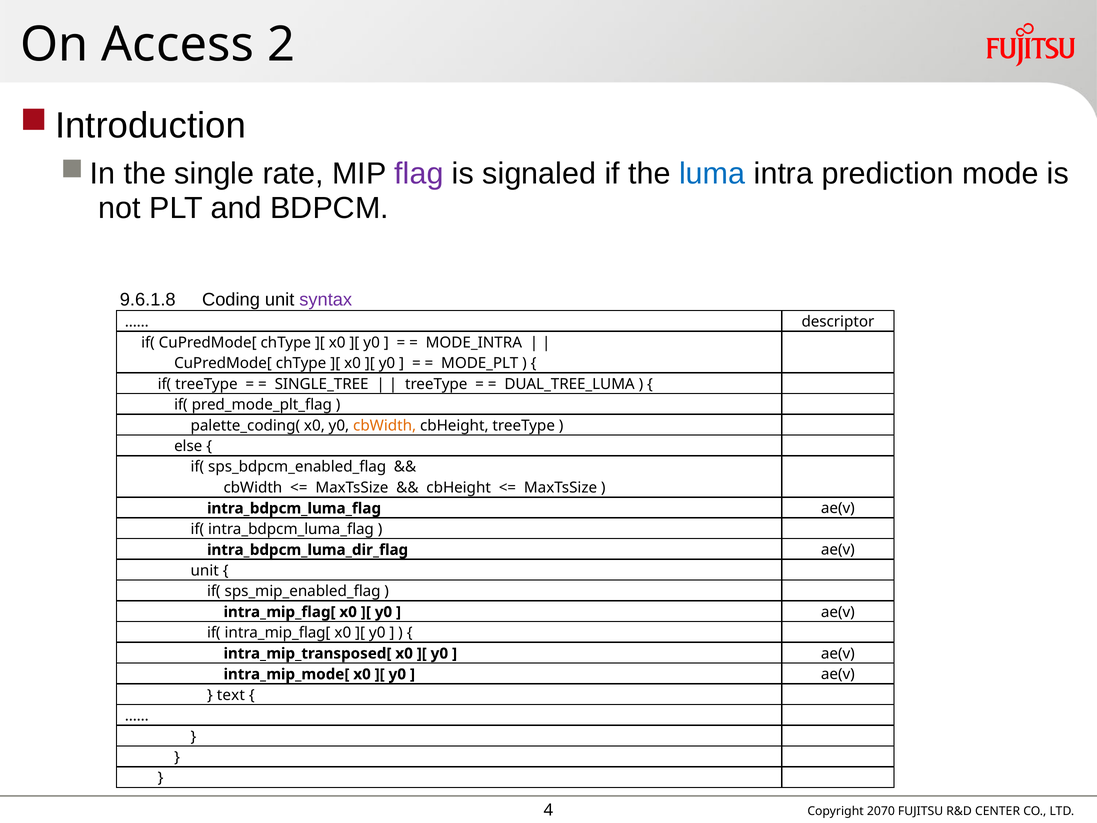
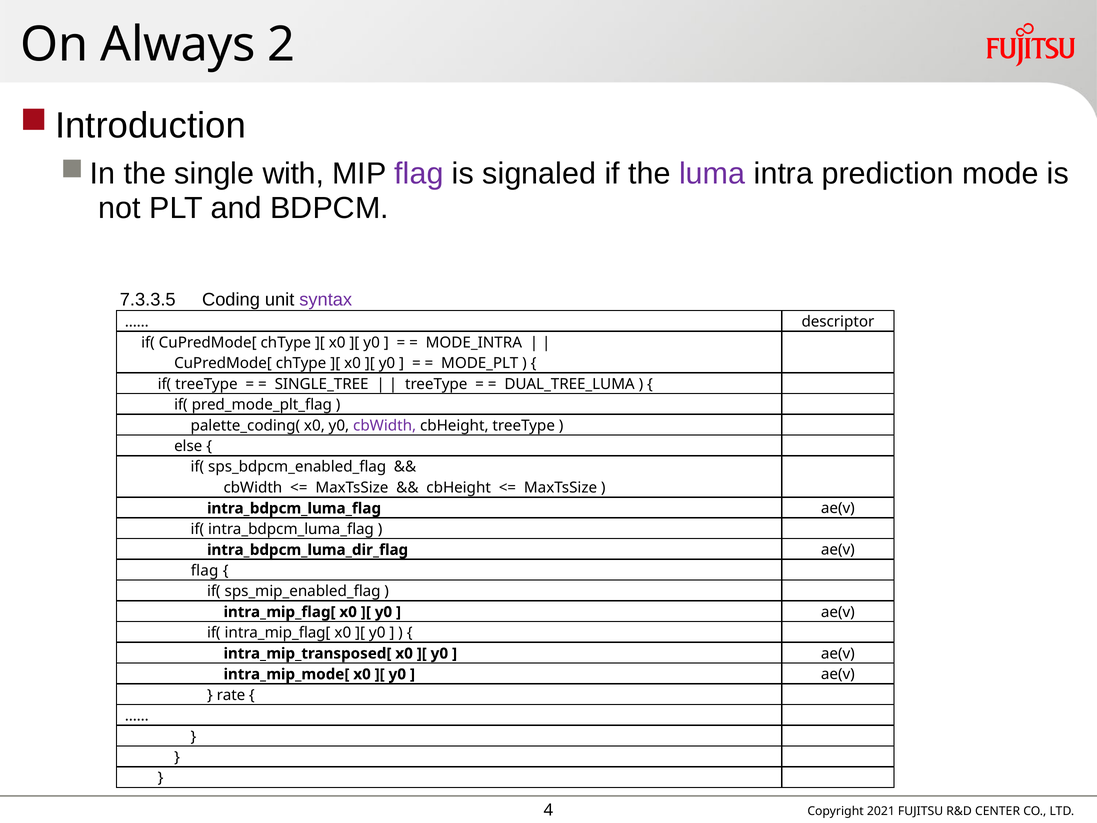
Access: Access -> Always
rate: rate -> with
luma colour: blue -> purple
9.6.1.8: 9.6.1.8 -> 7.3.3.5
cbWidth at (385, 425) colour: orange -> purple
unit at (205, 570): unit -> flag
text: text -> rate
2070: 2070 -> 2021
